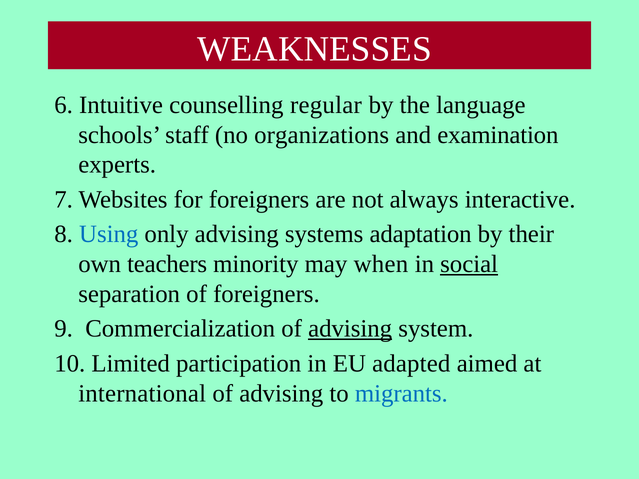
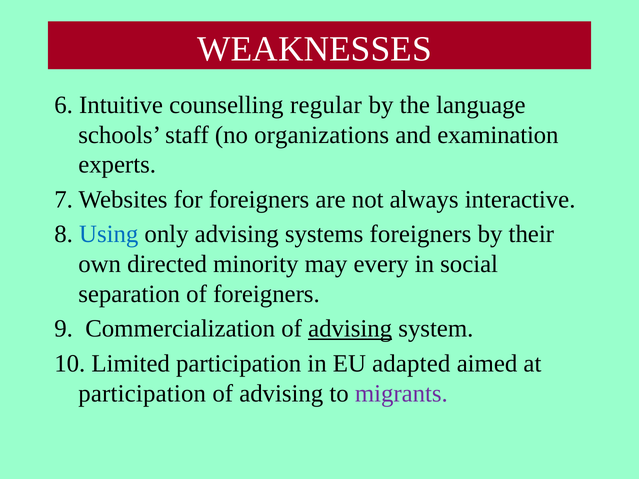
systems adaptation: adaptation -> foreigners
teachers: teachers -> directed
when: when -> every
social underline: present -> none
international at (142, 394): international -> participation
migrants colour: blue -> purple
